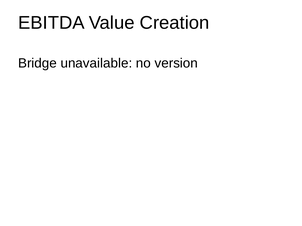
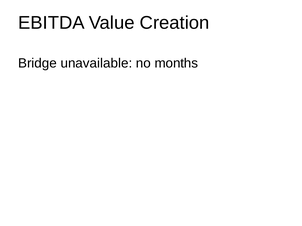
version: version -> months
